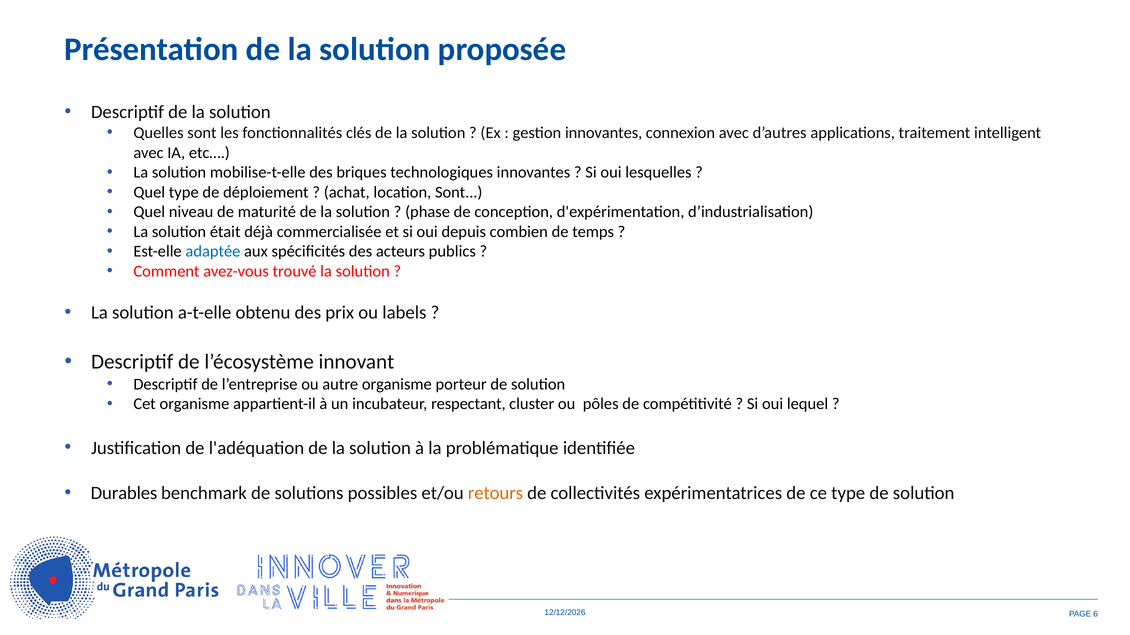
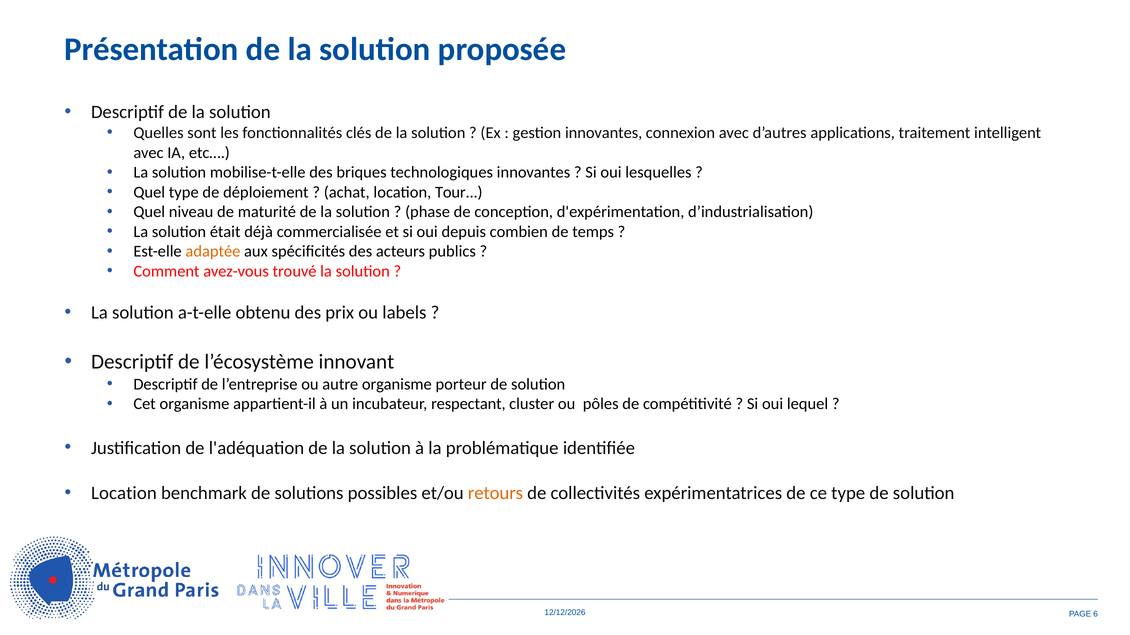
location Sont: Sont -> Tour
adaptée colour: blue -> orange
Durables at (124, 493): Durables -> Location
